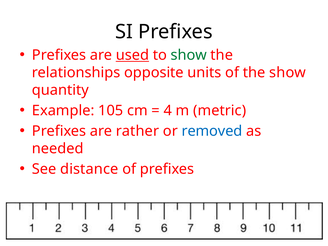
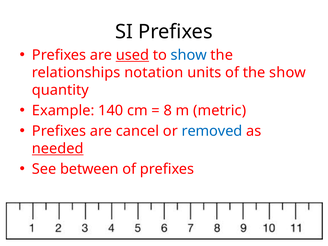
show at (189, 55) colour: green -> blue
opposite: opposite -> notation
105: 105 -> 140
4: 4 -> 8
rather: rather -> cancel
needed underline: none -> present
distance: distance -> between
